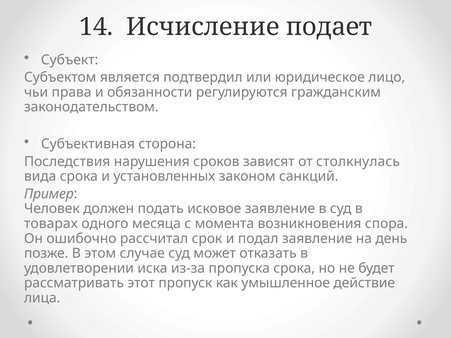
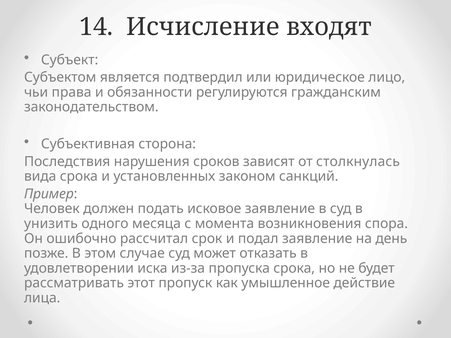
подает: подает -> входят
товарах: товарах -> унизить
